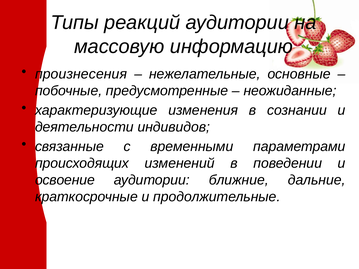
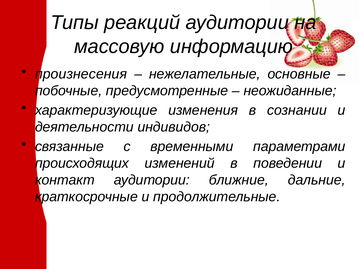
освоение: освоение -> контакт
